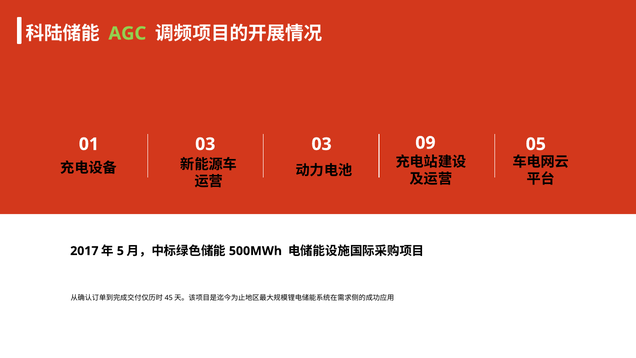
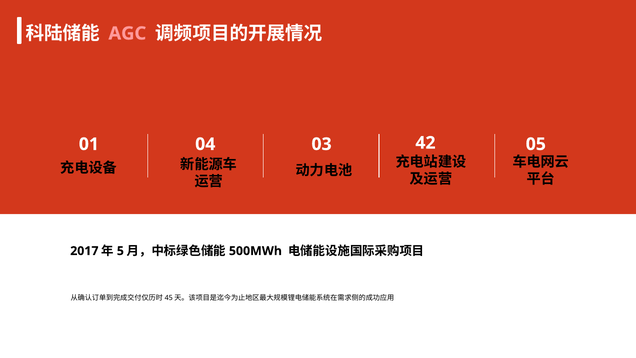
AGC colour: light green -> pink
01 03: 03 -> 04
09: 09 -> 42
